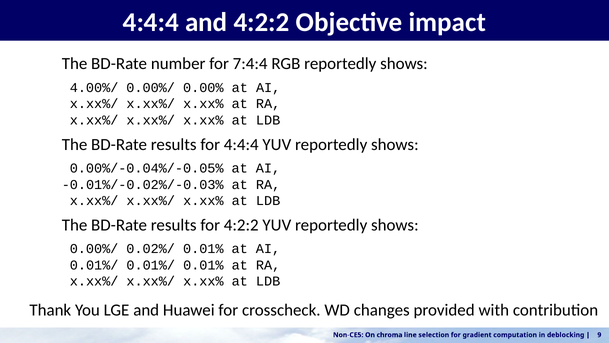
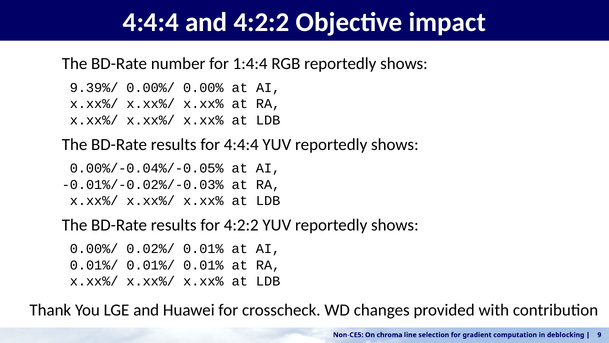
7:4:4: 7:4:4 -> 1:4:4
4.00%/: 4.00%/ -> 9.39%/
